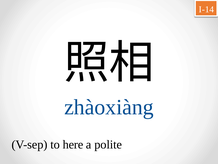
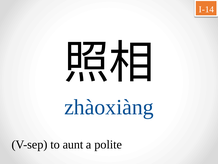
here: here -> aunt
